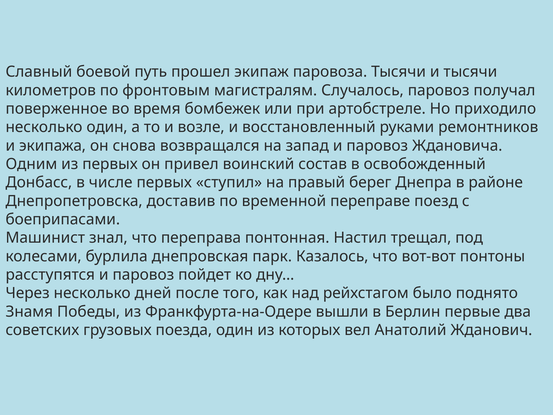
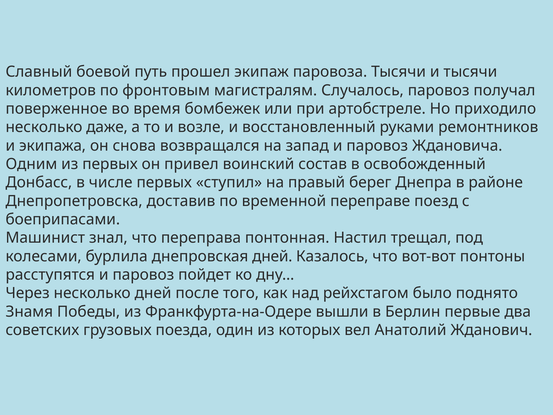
несколько один: один -> даже
днепровская парк: парк -> дней
